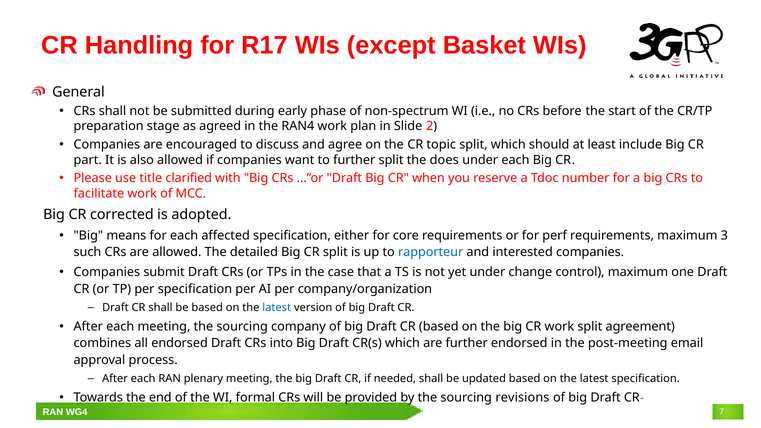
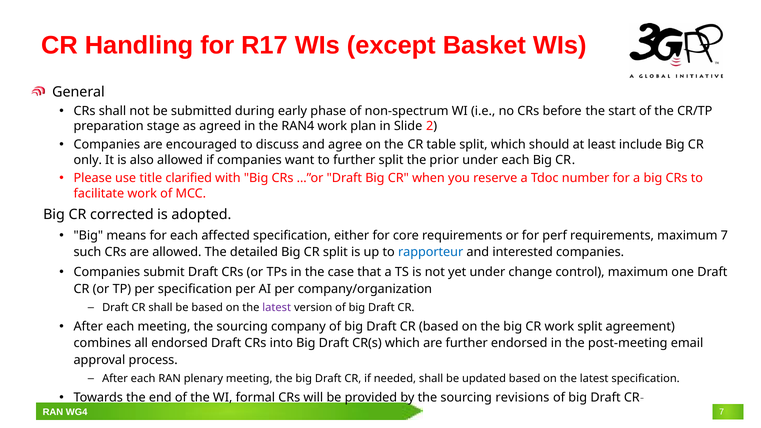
topic: topic -> table
part: part -> only
does: does -> prior
maximum 3: 3 -> 7
latest at (277, 308) colour: blue -> purple
